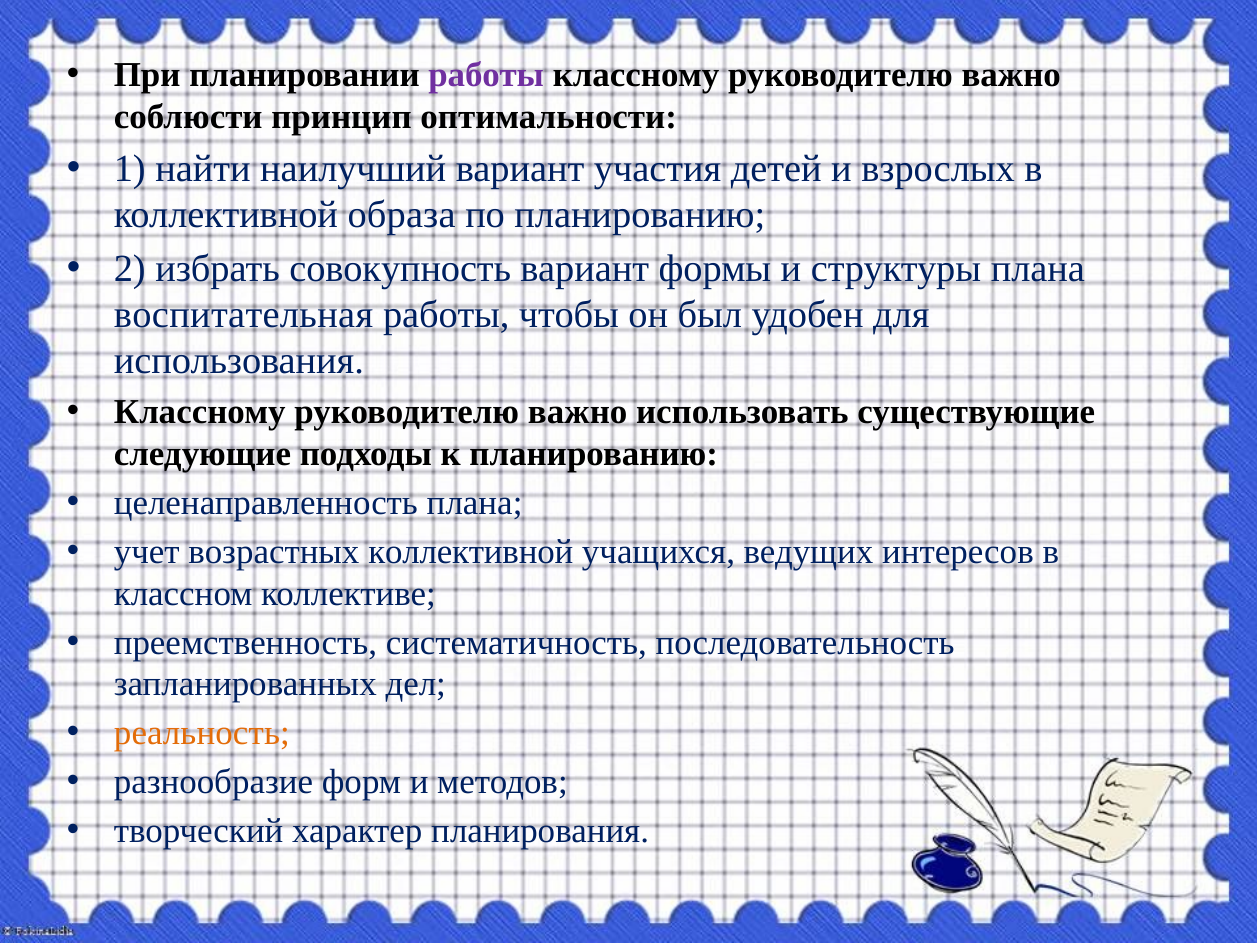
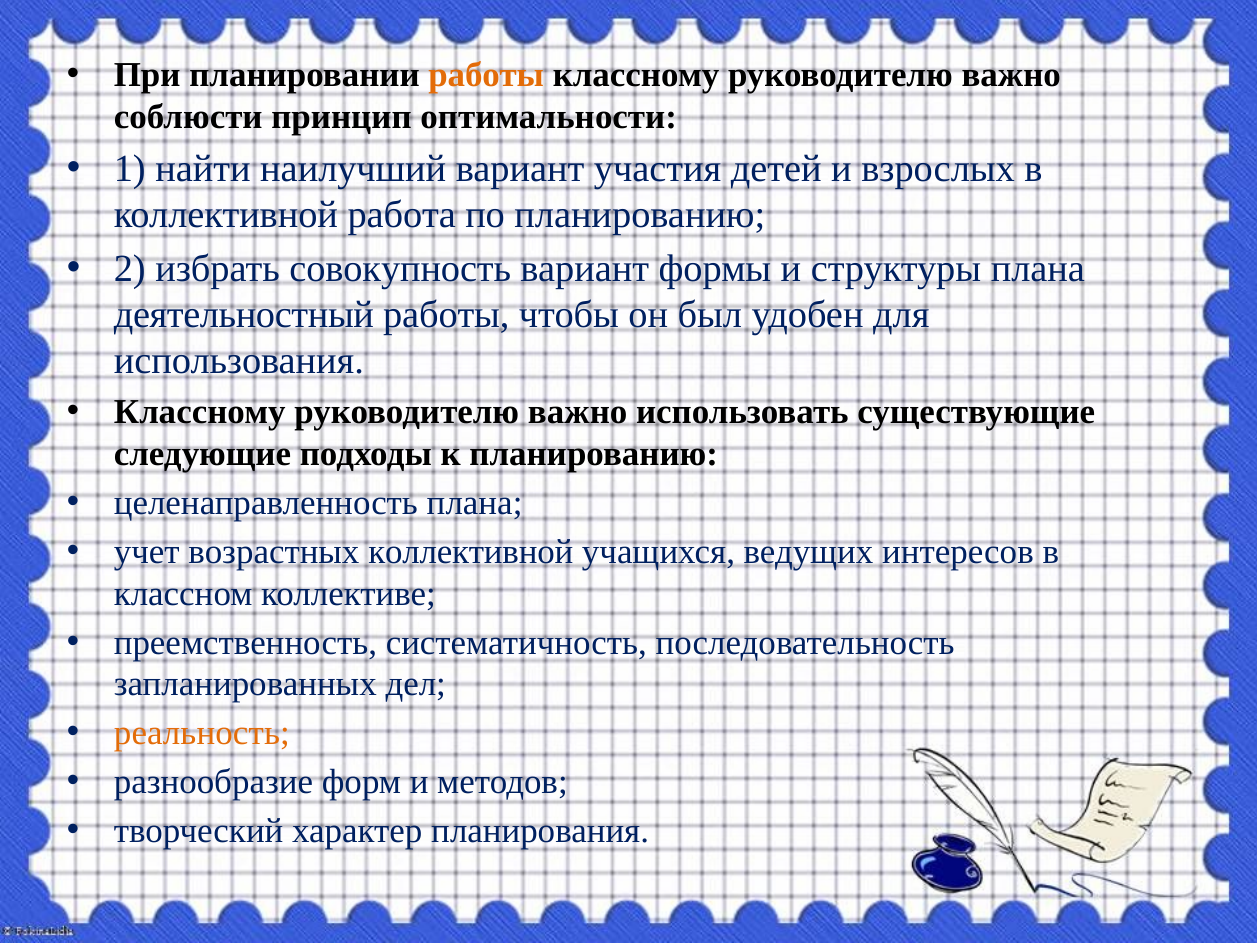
работы at (486, 75) colour: purple -> orange
образа: образа -> работа
воспитательная: воспитательная -> деятельностный
